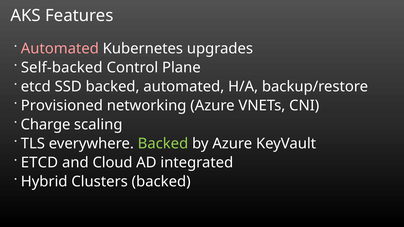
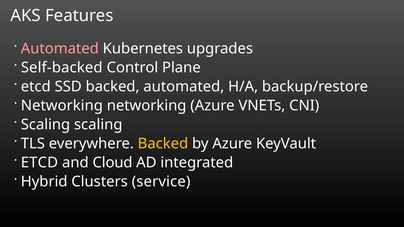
Provisioned at (62, 106): Provisioned -> Networking
Charge at (46, 125): Charge -> Scaling
Backed at (163, 144) colour: light green -> yellow
Clusters backed: backed -> service
